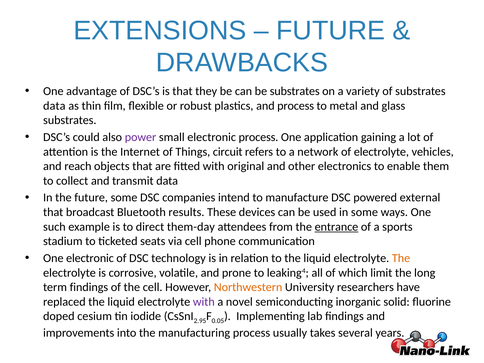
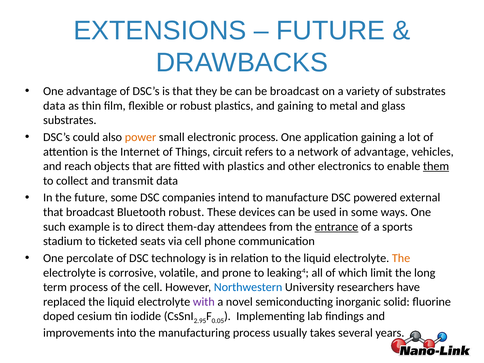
be substrates: substrates -> broadcast
and process: process -> gaining
power colour: purple -> orange
of electrolyte: electrolyte -> advantage
with original: original -> plastics
them underline: none -> present
Bluetooth results: results -> robust
One electronic: electronic -> percolate
term findings: findings -> process
Northwestern colour: orange -> blue
